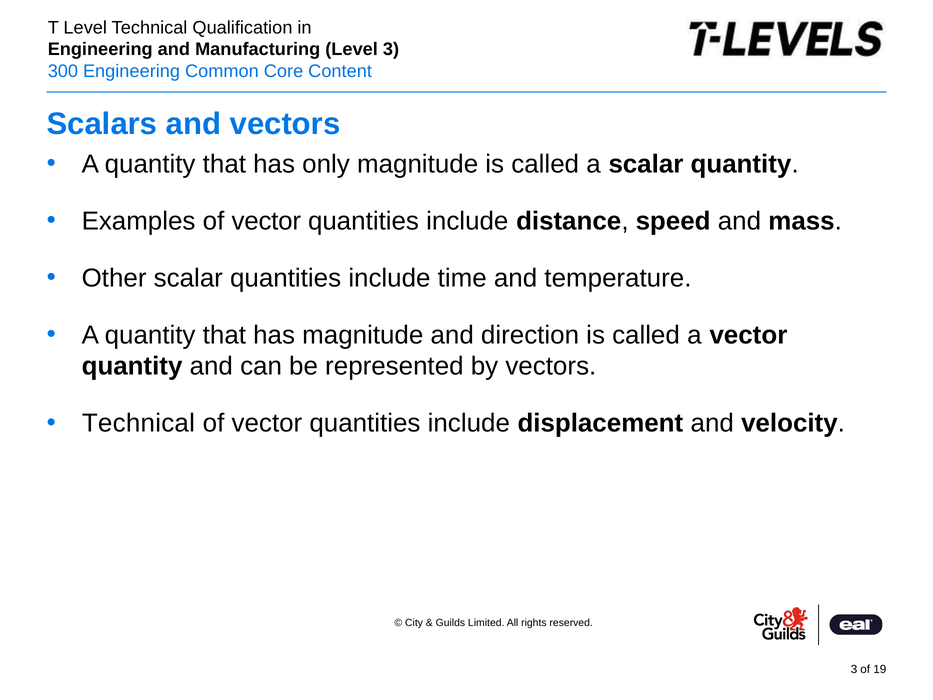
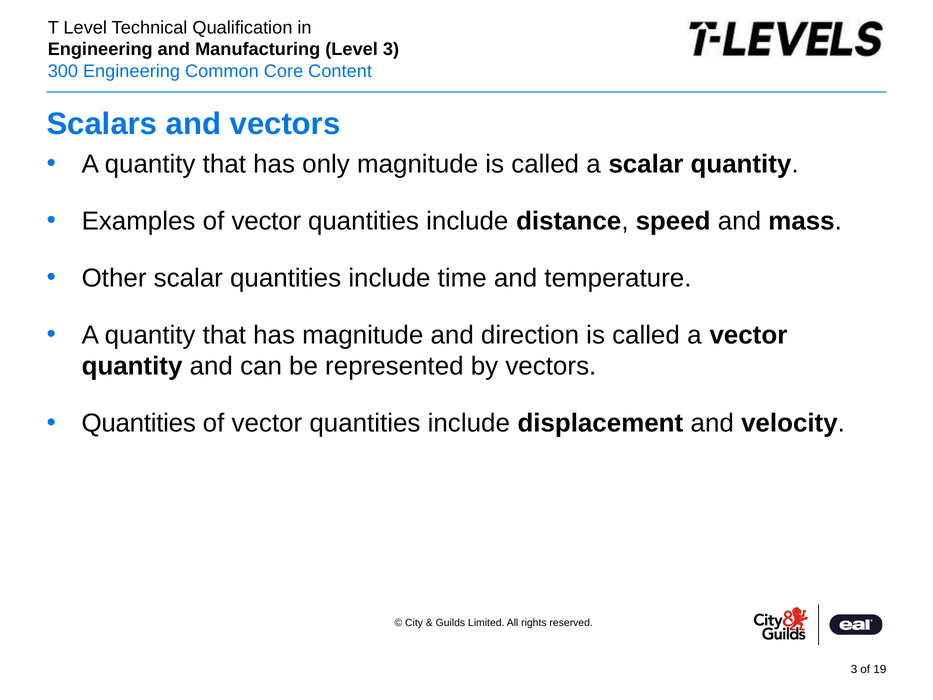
Technical at (138, 423): Technical -> Quantities
